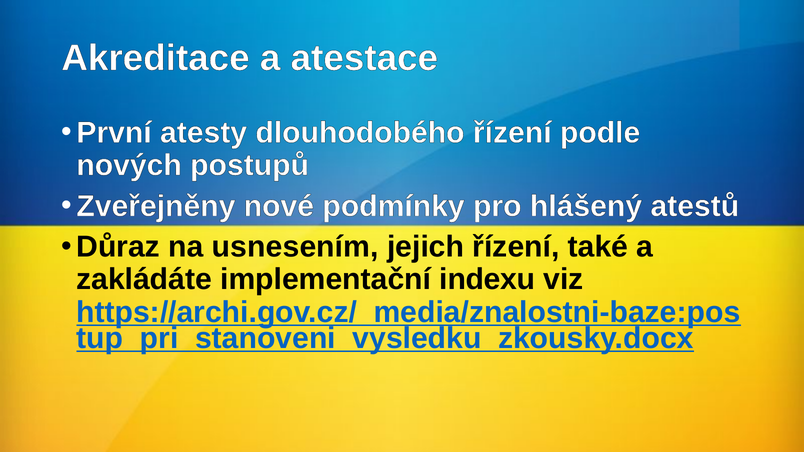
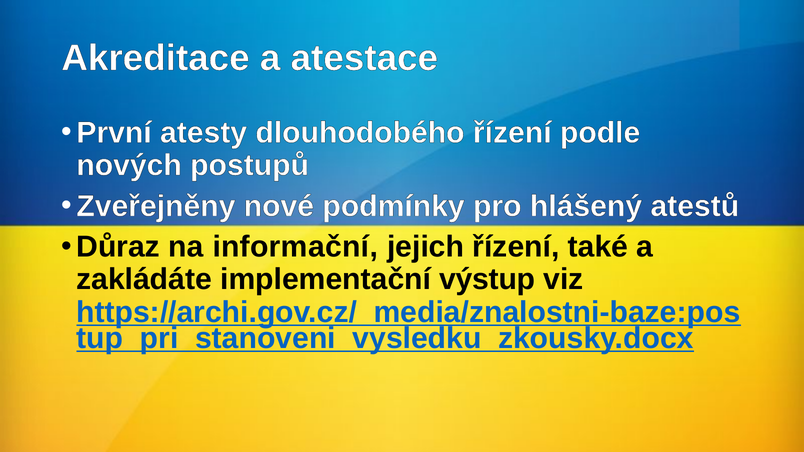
usnesením: usnesením -> informační
indexu: indexu -> výstup
